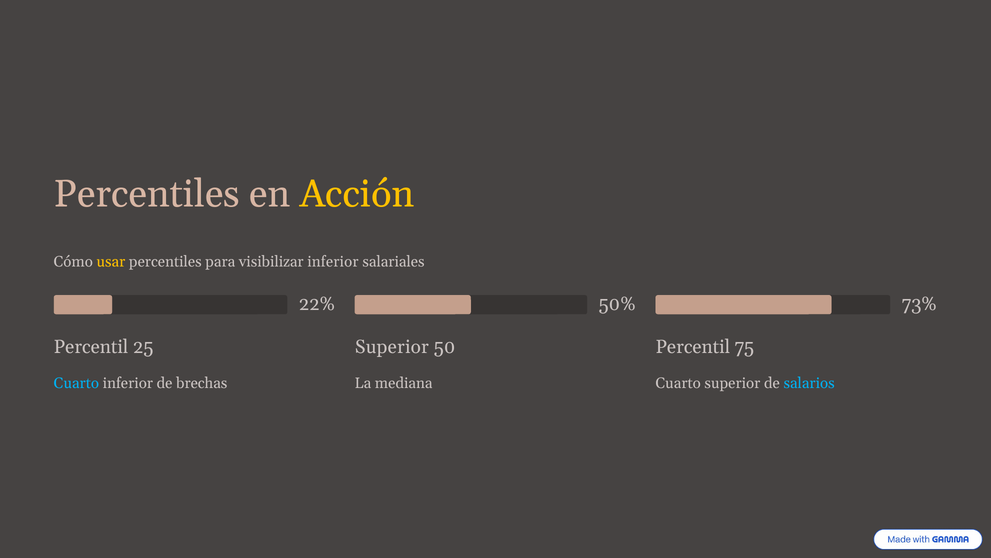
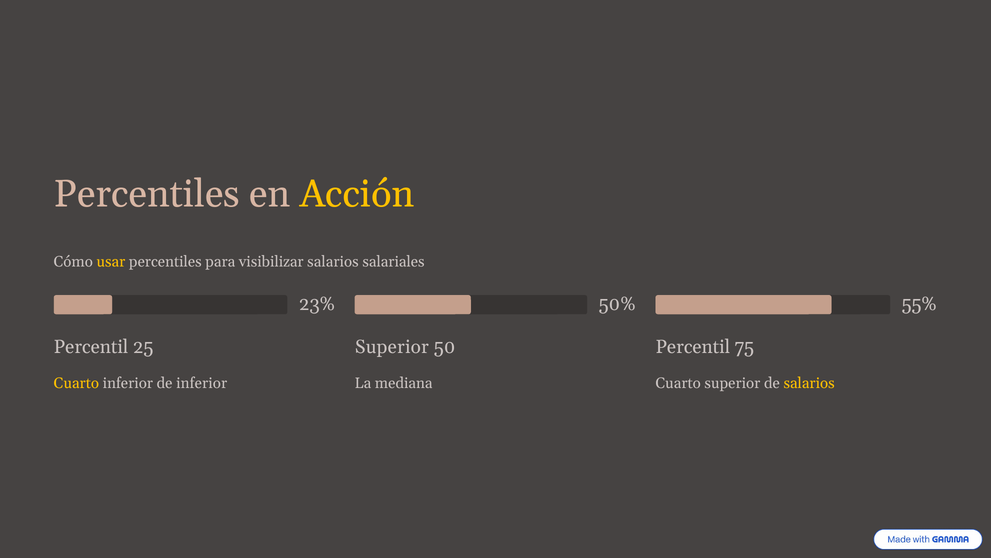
visibilizar inferior: inferior -> salarios
22%: 22% -> 23%
73%: 73% -> 55%
Cuarto at (76, 383) colour: light blue -> yellow
de brechas: brechas -> inferior
salarios at (809, 383) colour: light blue -> yellow
